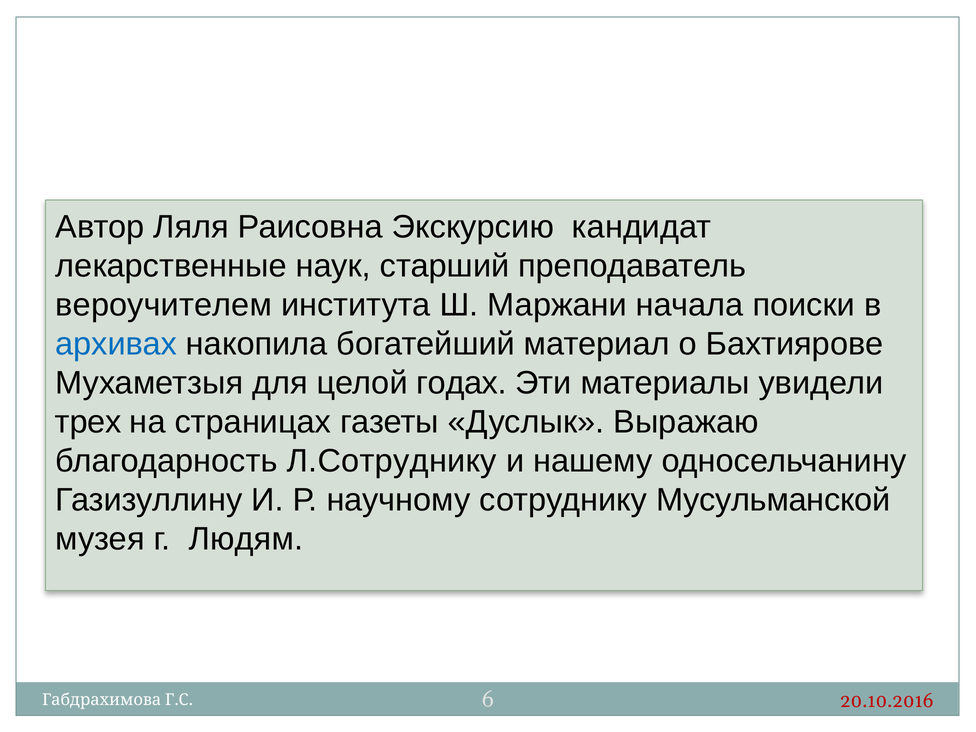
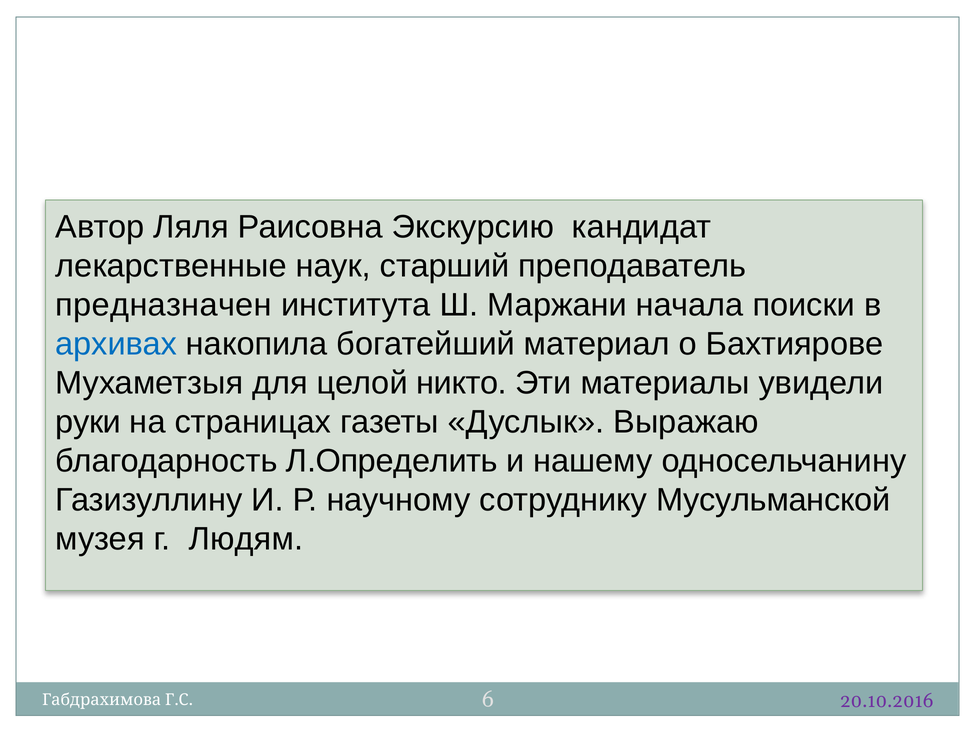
вероучителем: вероучителем -> предназначен
годах: годах -> никто
трех: трех -> руки
Л.Сотруднику: Л.Сотруднику -> Л.Определить
20.10.2016 colour: red -> purple
